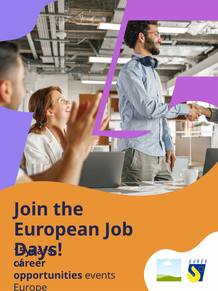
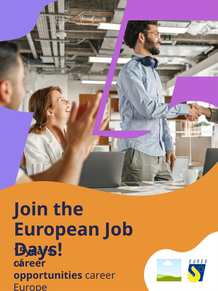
opportunities events: events -> career
